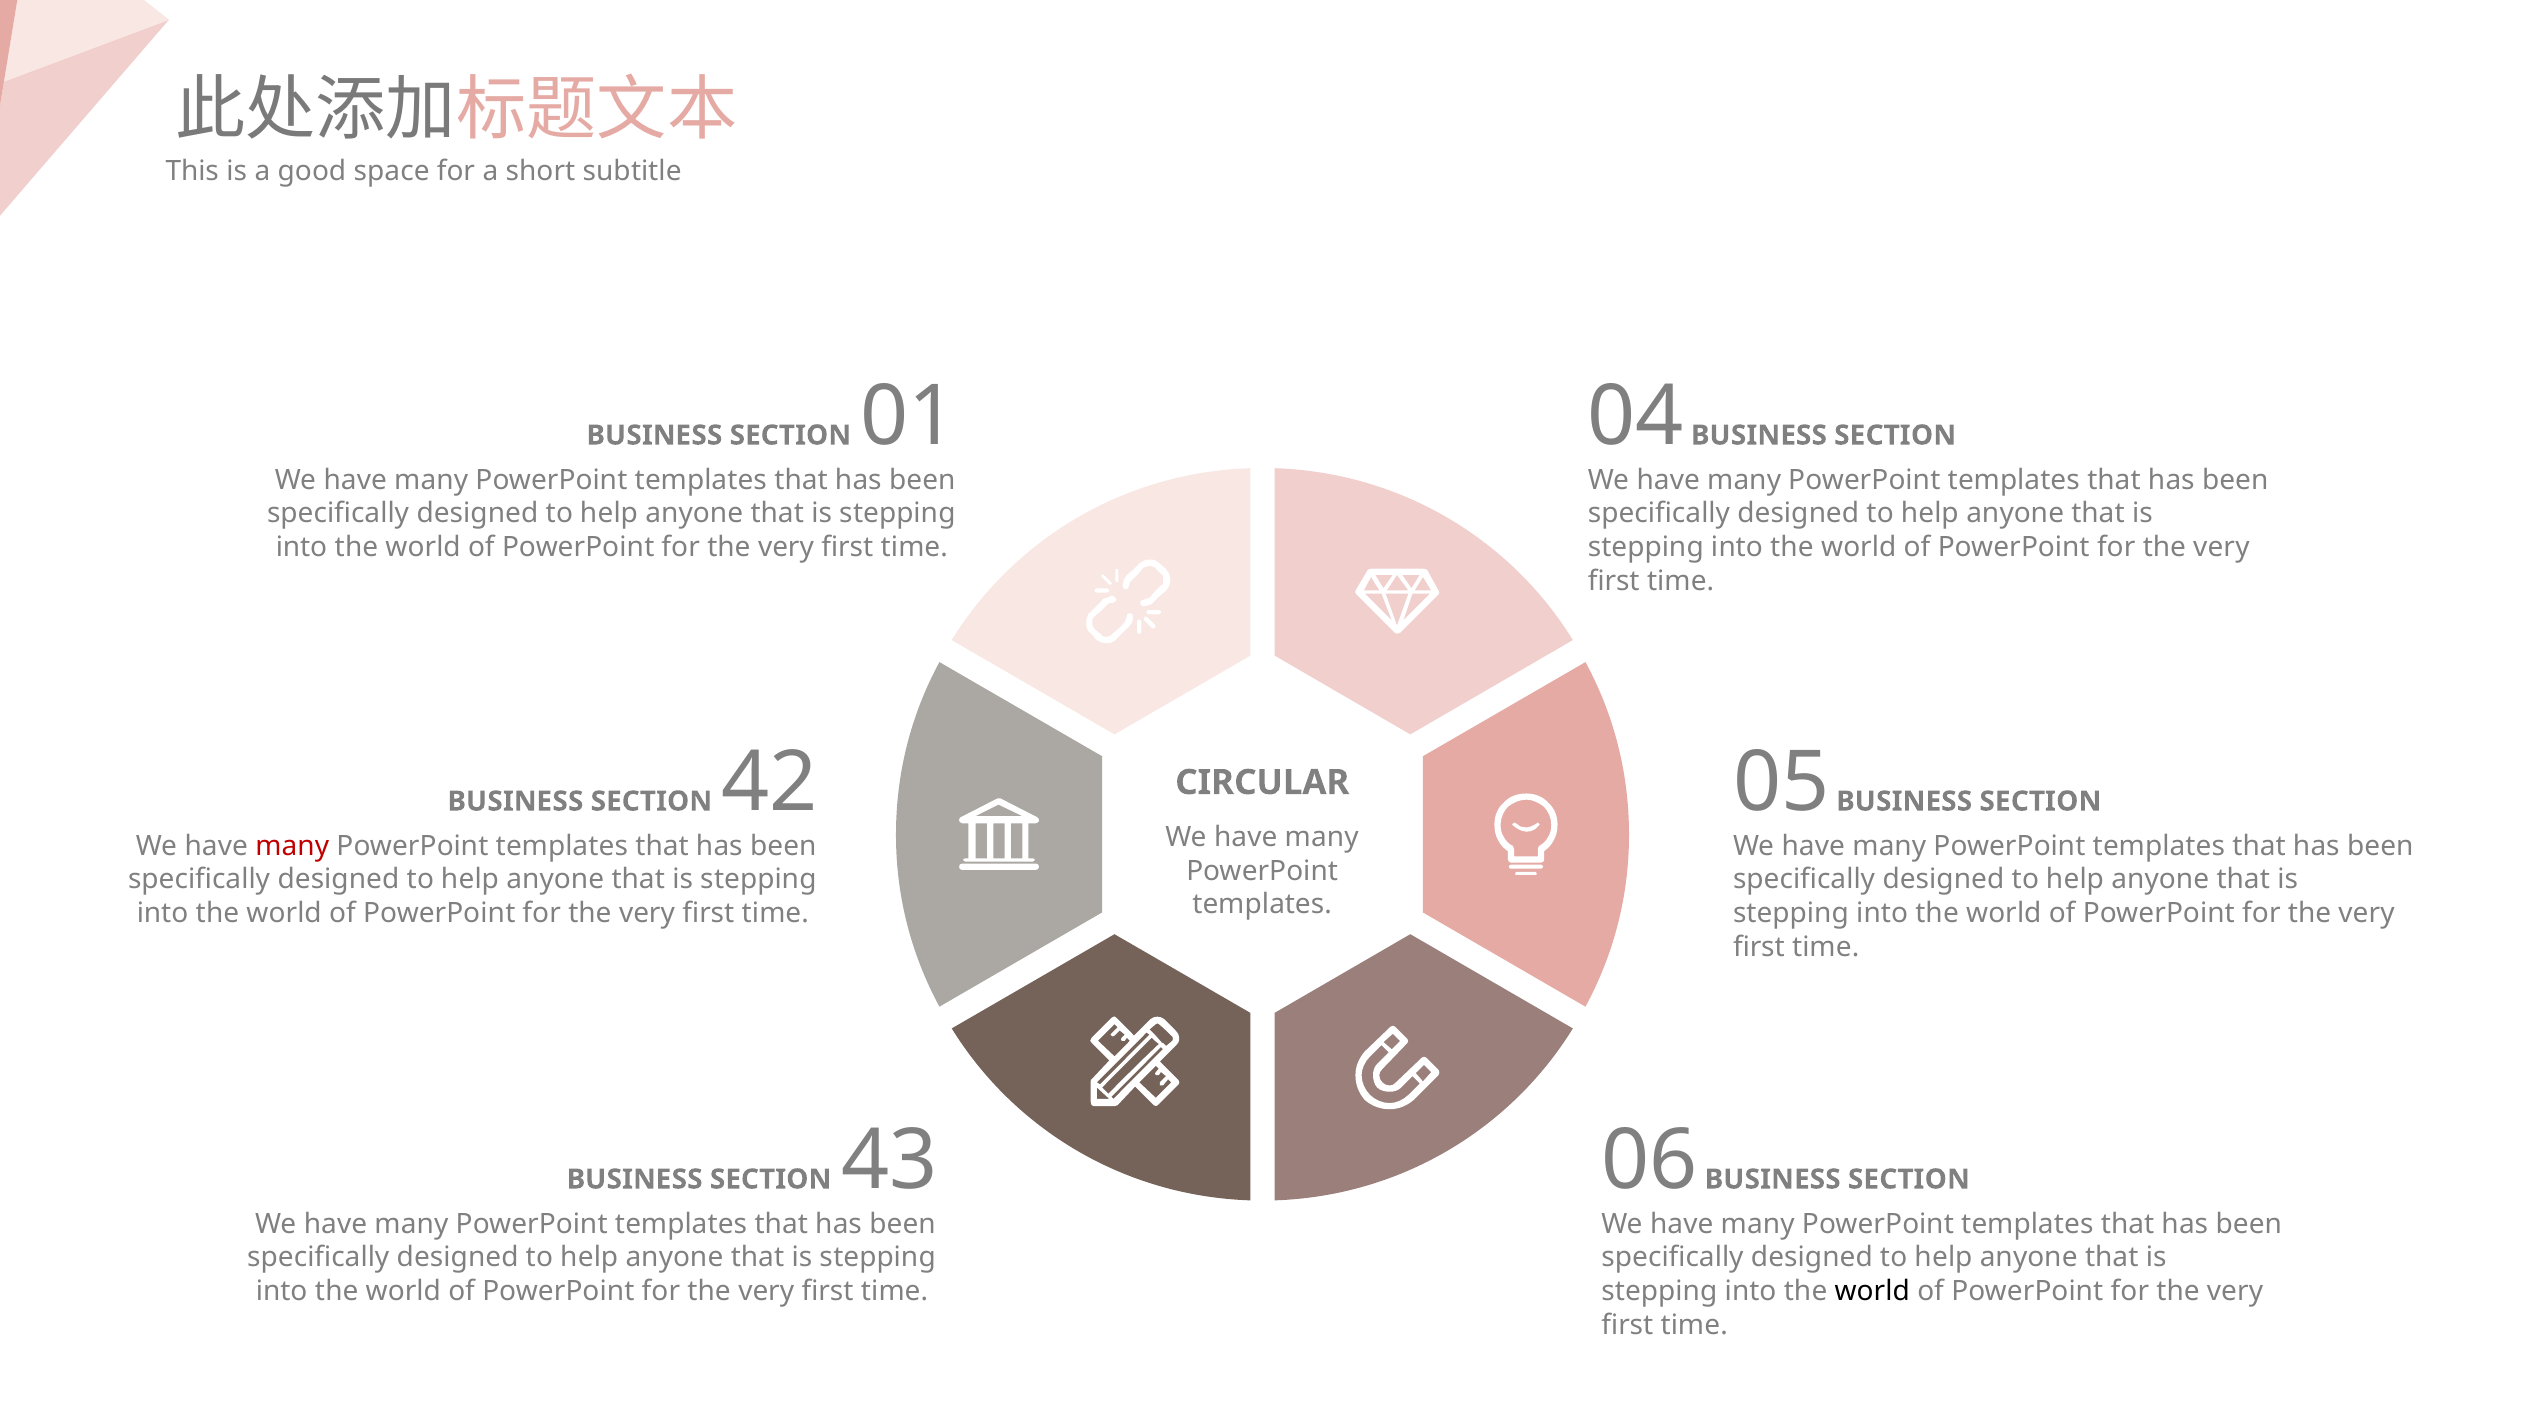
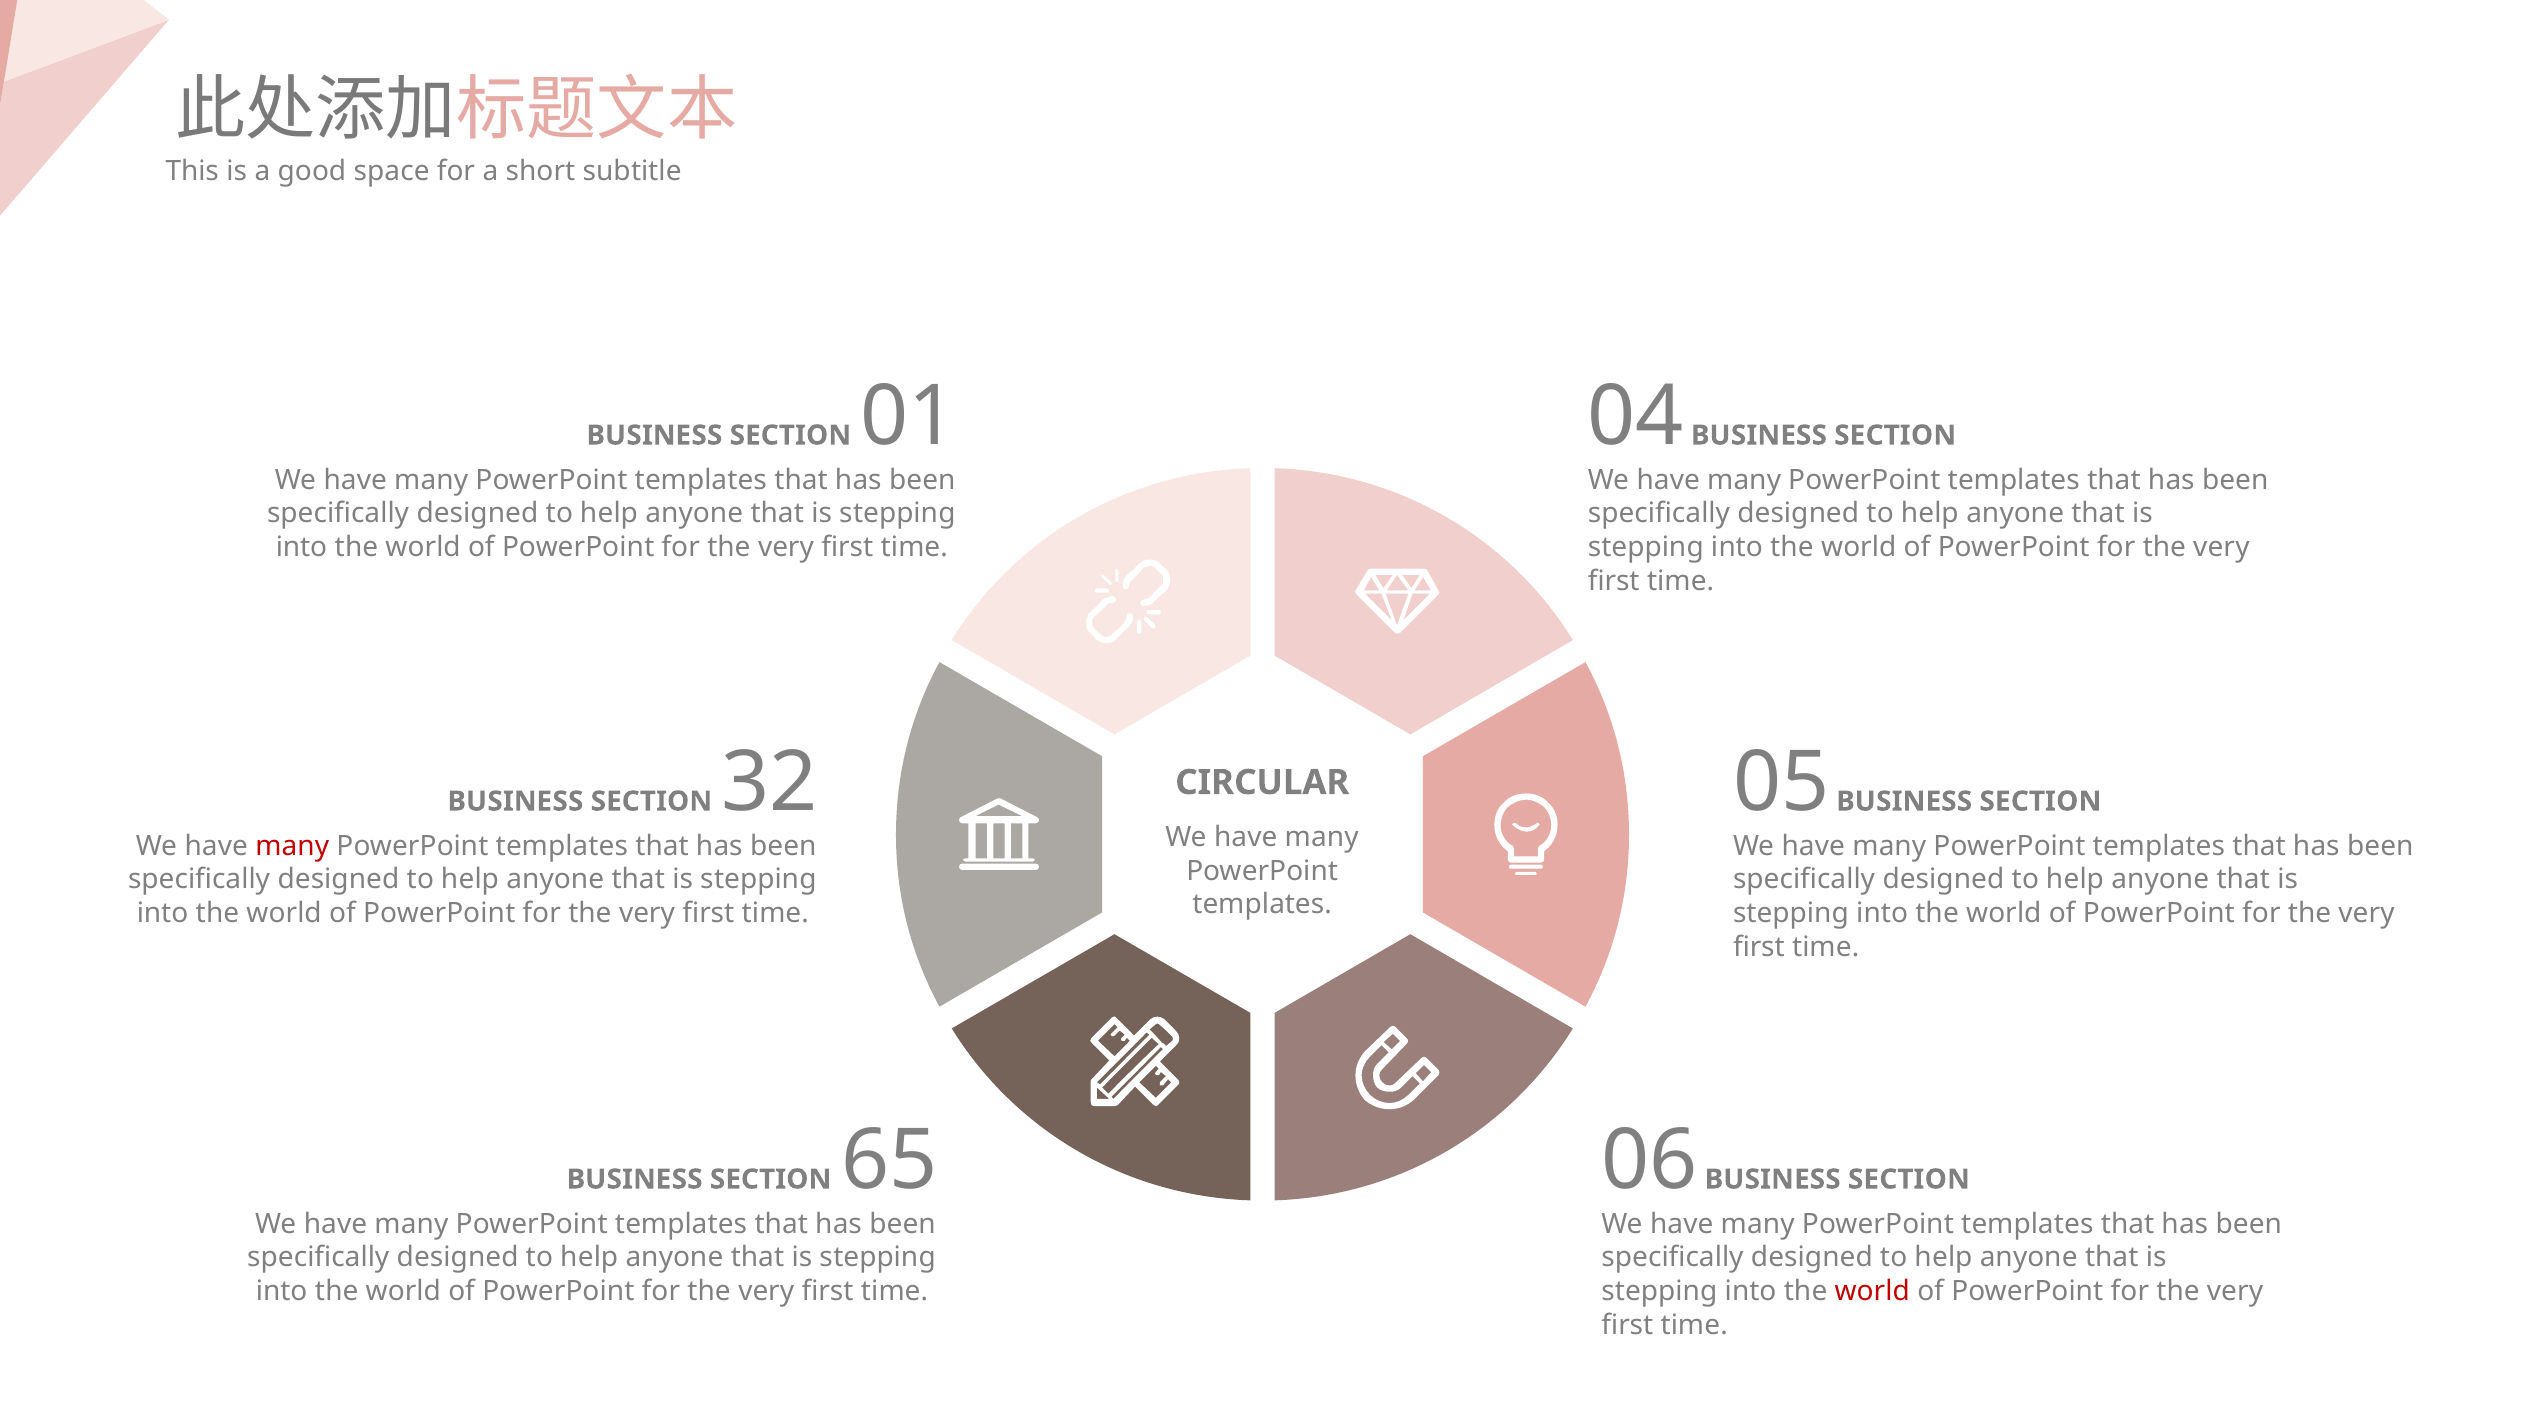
42: 42 -> 32
43: 43 -> 65
world at (1872, 1292) colour: black -> red
